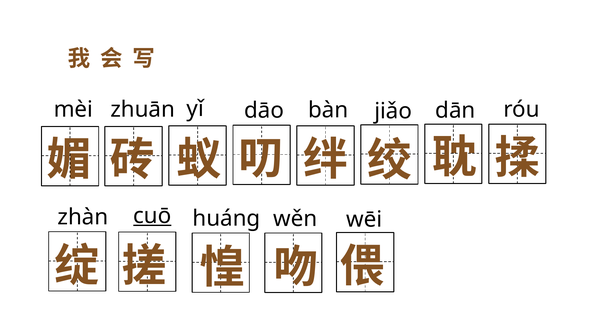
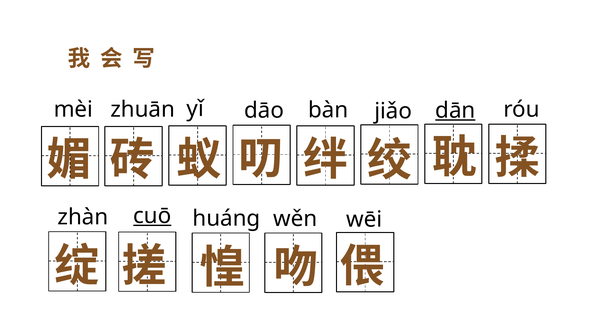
dān underline: none -> present
